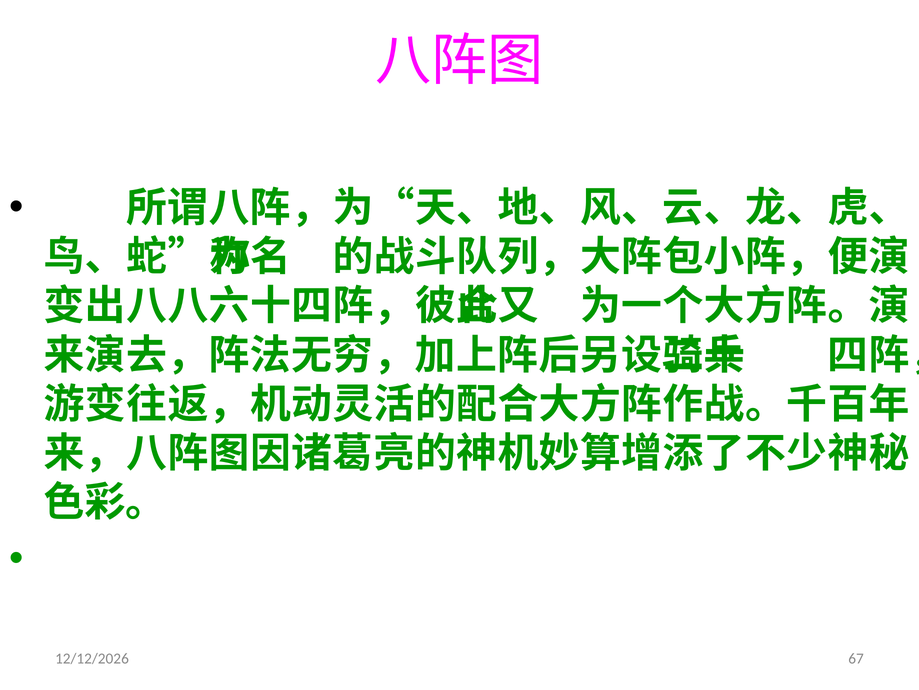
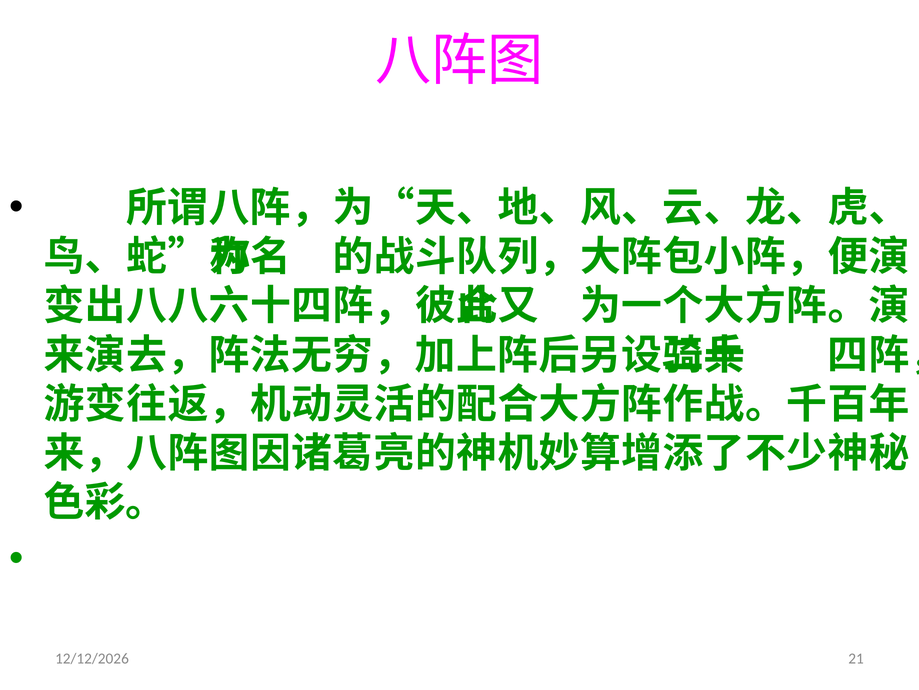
67: 67 -> 21
